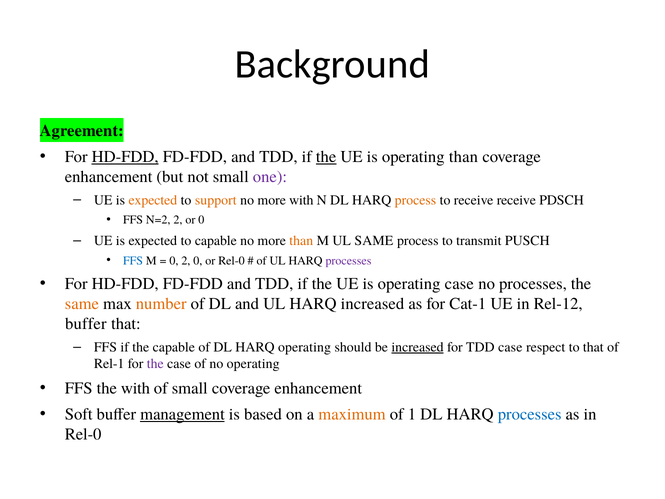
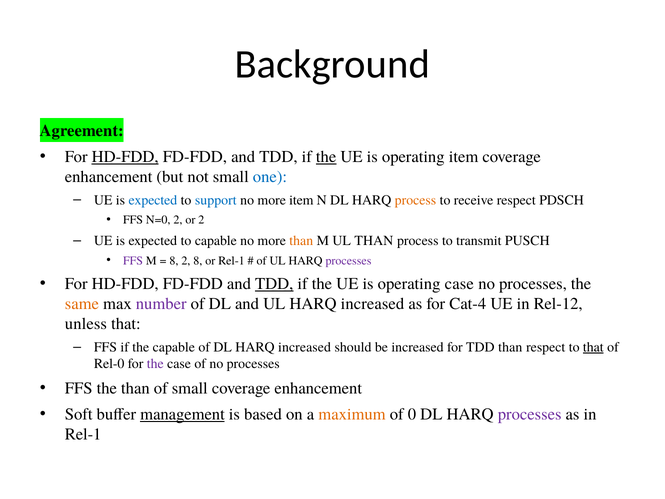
operating than: than -> item
one colour: purple -> blue
expected at (153, 200) colour: orange -> blue
support colour: orange -> blue
more with: with -> item
receive receive: receive -> respect
N=2: N=2 -> N=0
or 0: 0 -> 2
UL SAME: SAME -> THAN
FFS at (133, 260) colour: blue -> purple
0 at (174, 260): 0 -> 8
2 0: 0 -> 8
or Rel-0: Rel-0 -> Rel-1
TDD at (274, 284) underline: none -> present
number colour: orange -> purple
Cat-1: Cat-1 -> Cat-4
buffer at (86, 324): buffer -> unless
DL HARQ operating: operating -> increased
increased at (418, 347) underline: present -> none
TDD case: case -> than
that at (593, 347) underline: none -> present
Rel-1: Rel-1 -> Rel-0
of no operating: operating -> processes
the with: with -> than
1: 1 -> 0
processes at (530, 414) colour: blue -> purple
Rel-0 at (83, 434): Rel-0 -> Rel-1
